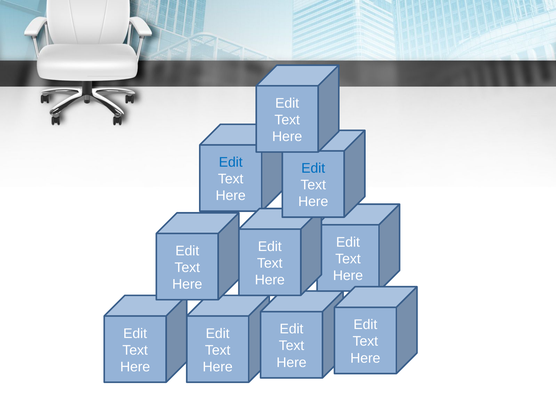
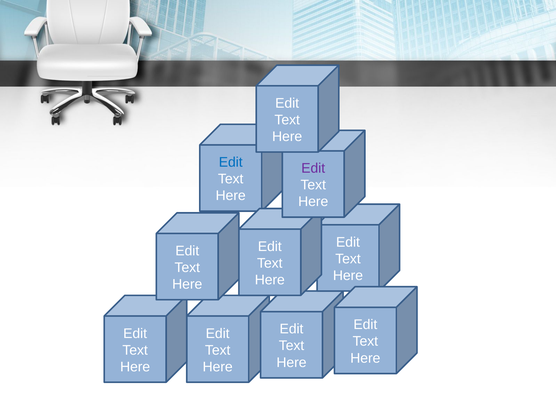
Edit at (313, 168) colour: blue -> purple
